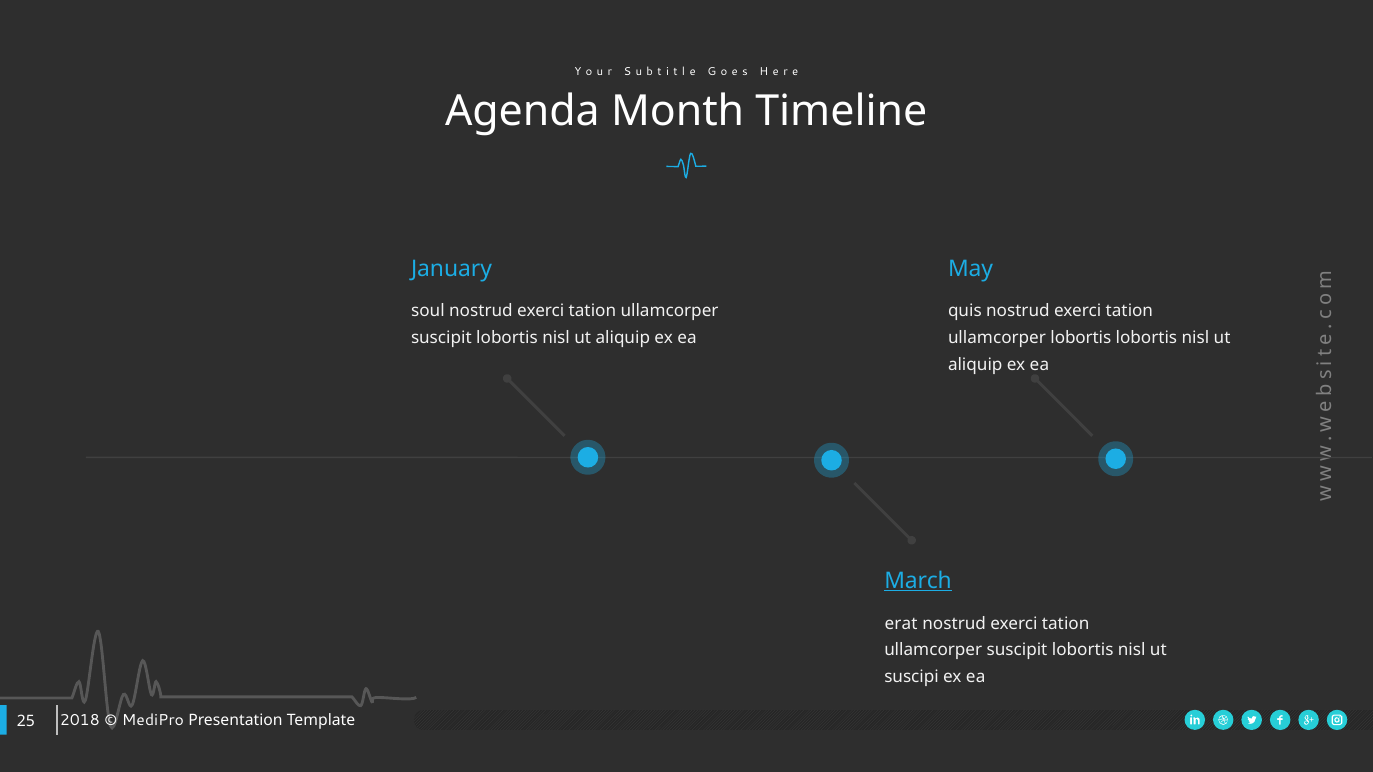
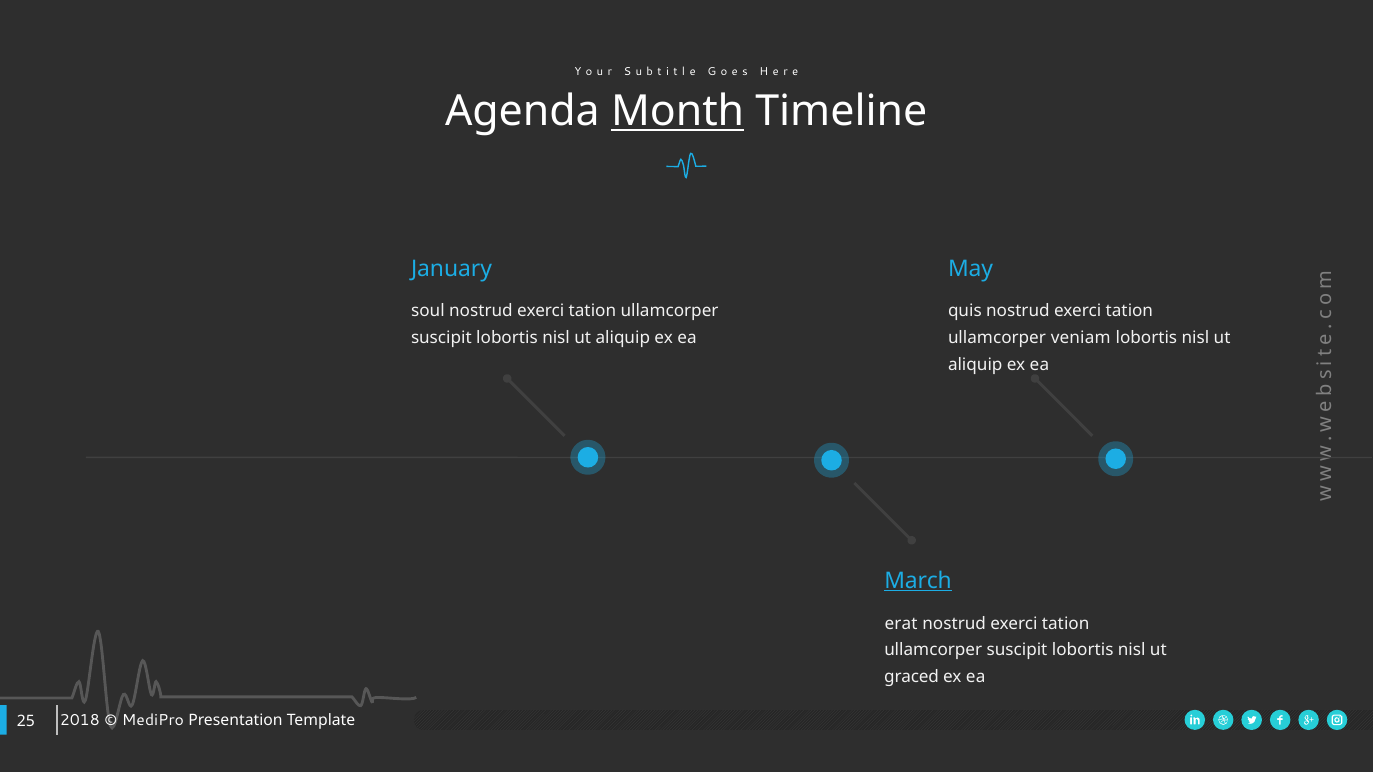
Month underline: none -> present
ullamcorper lobortis: lobortis -> veniam
suscipi: suscipi -> graced
